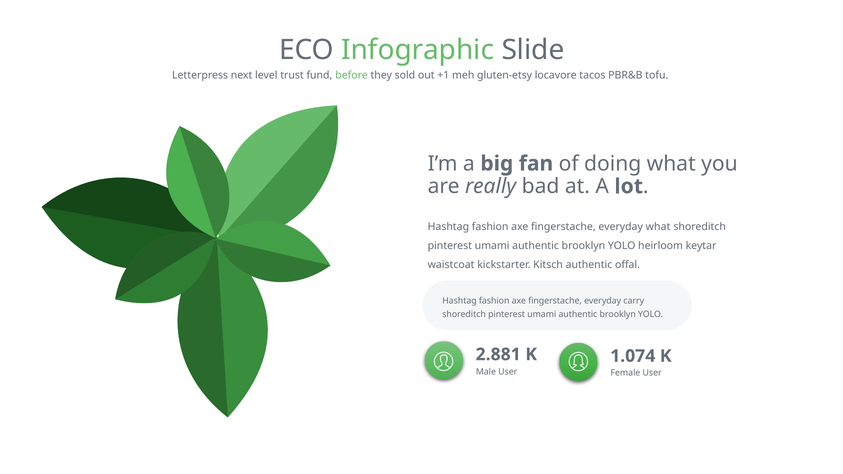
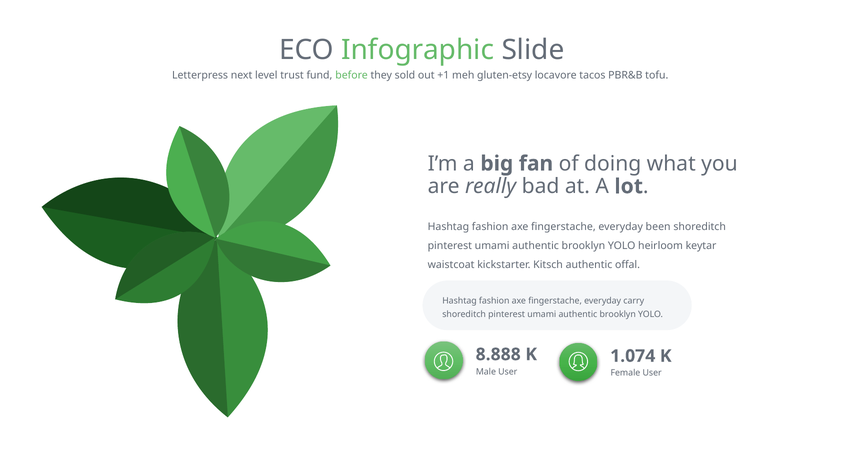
everyday what: what -> been
2.881: 2.881 -> 8.888
